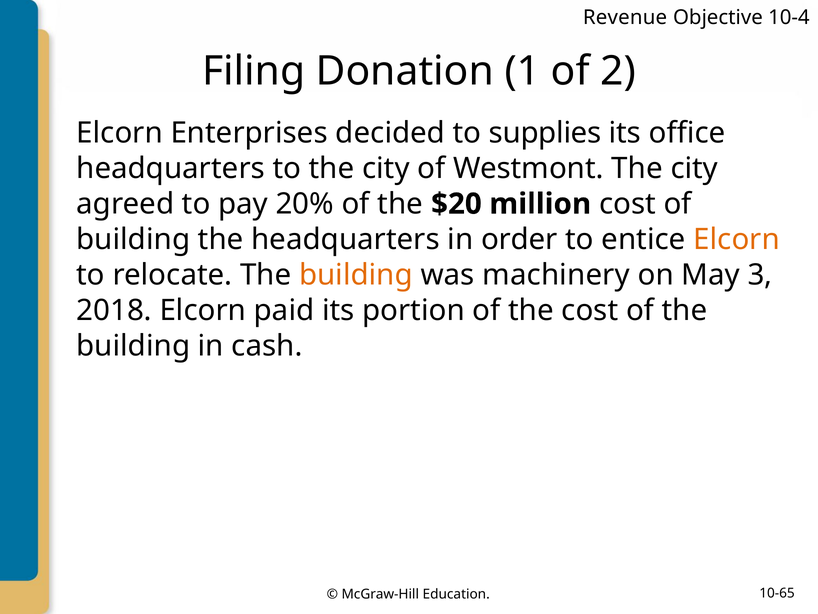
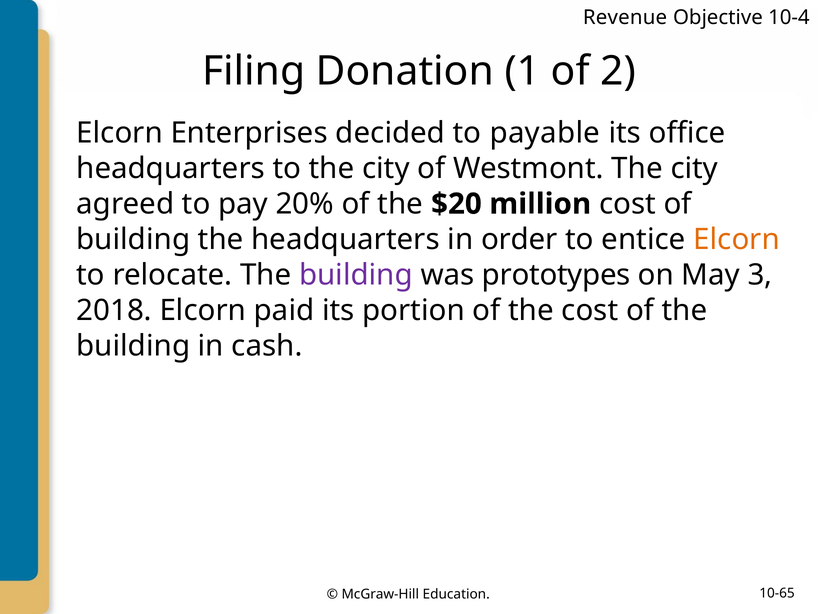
supplies: supplies -> payable
building at (356, 275) colour: orange -> purple
machinery: machinery -> prototypes
